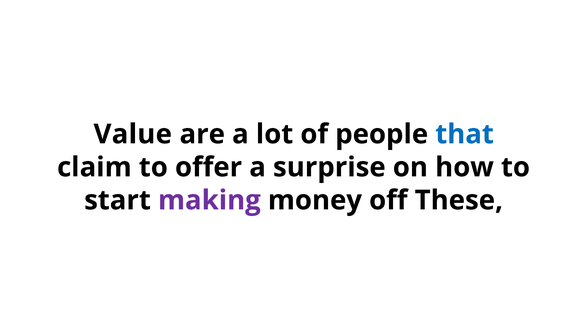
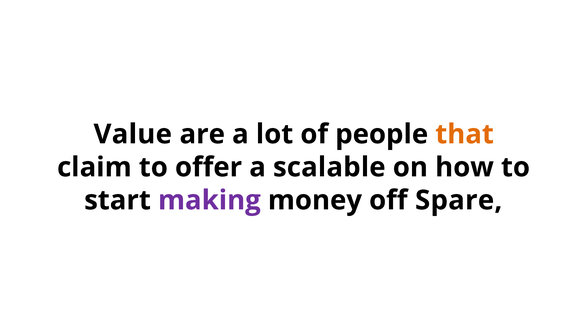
that colour: blue -> orange
surprise: surprise -> scalable
These: These -> Spare
